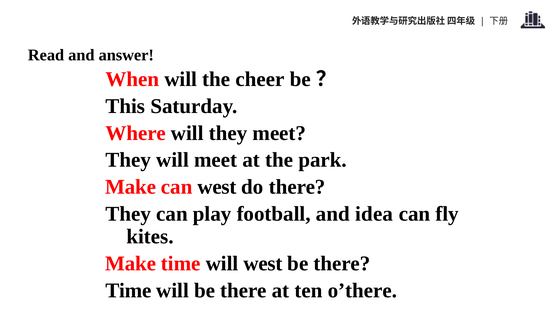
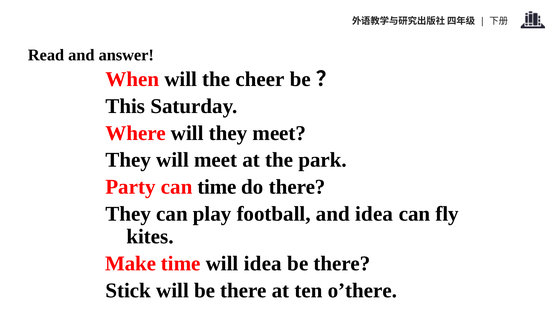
Make at (131, 187): Make -> Party
can west: west -> time
will west: west -> idea
Time at (128, 290): Time -> Stick
